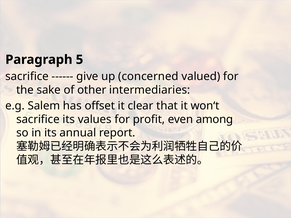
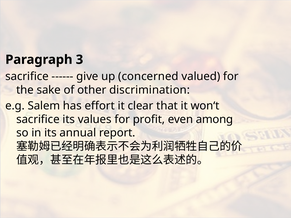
5: 5 -> 3
intermediaries: intermediaries -> discrimination
offset: offset -> effort
